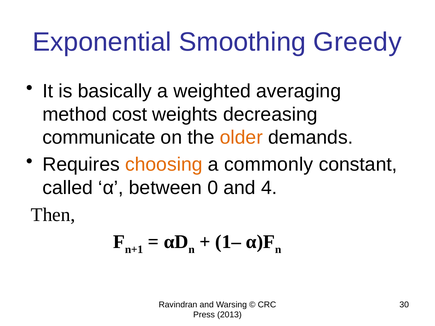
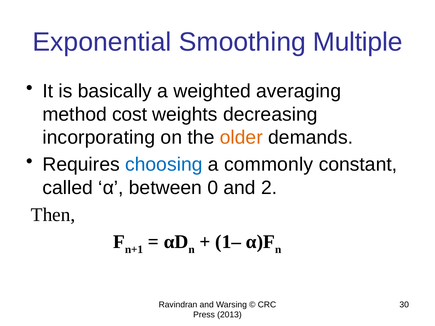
Greedy: Greedy -> Multiple
communicate: communicate -> incorporating
choosing colour: orange -> blue
4: 4 -> 2
